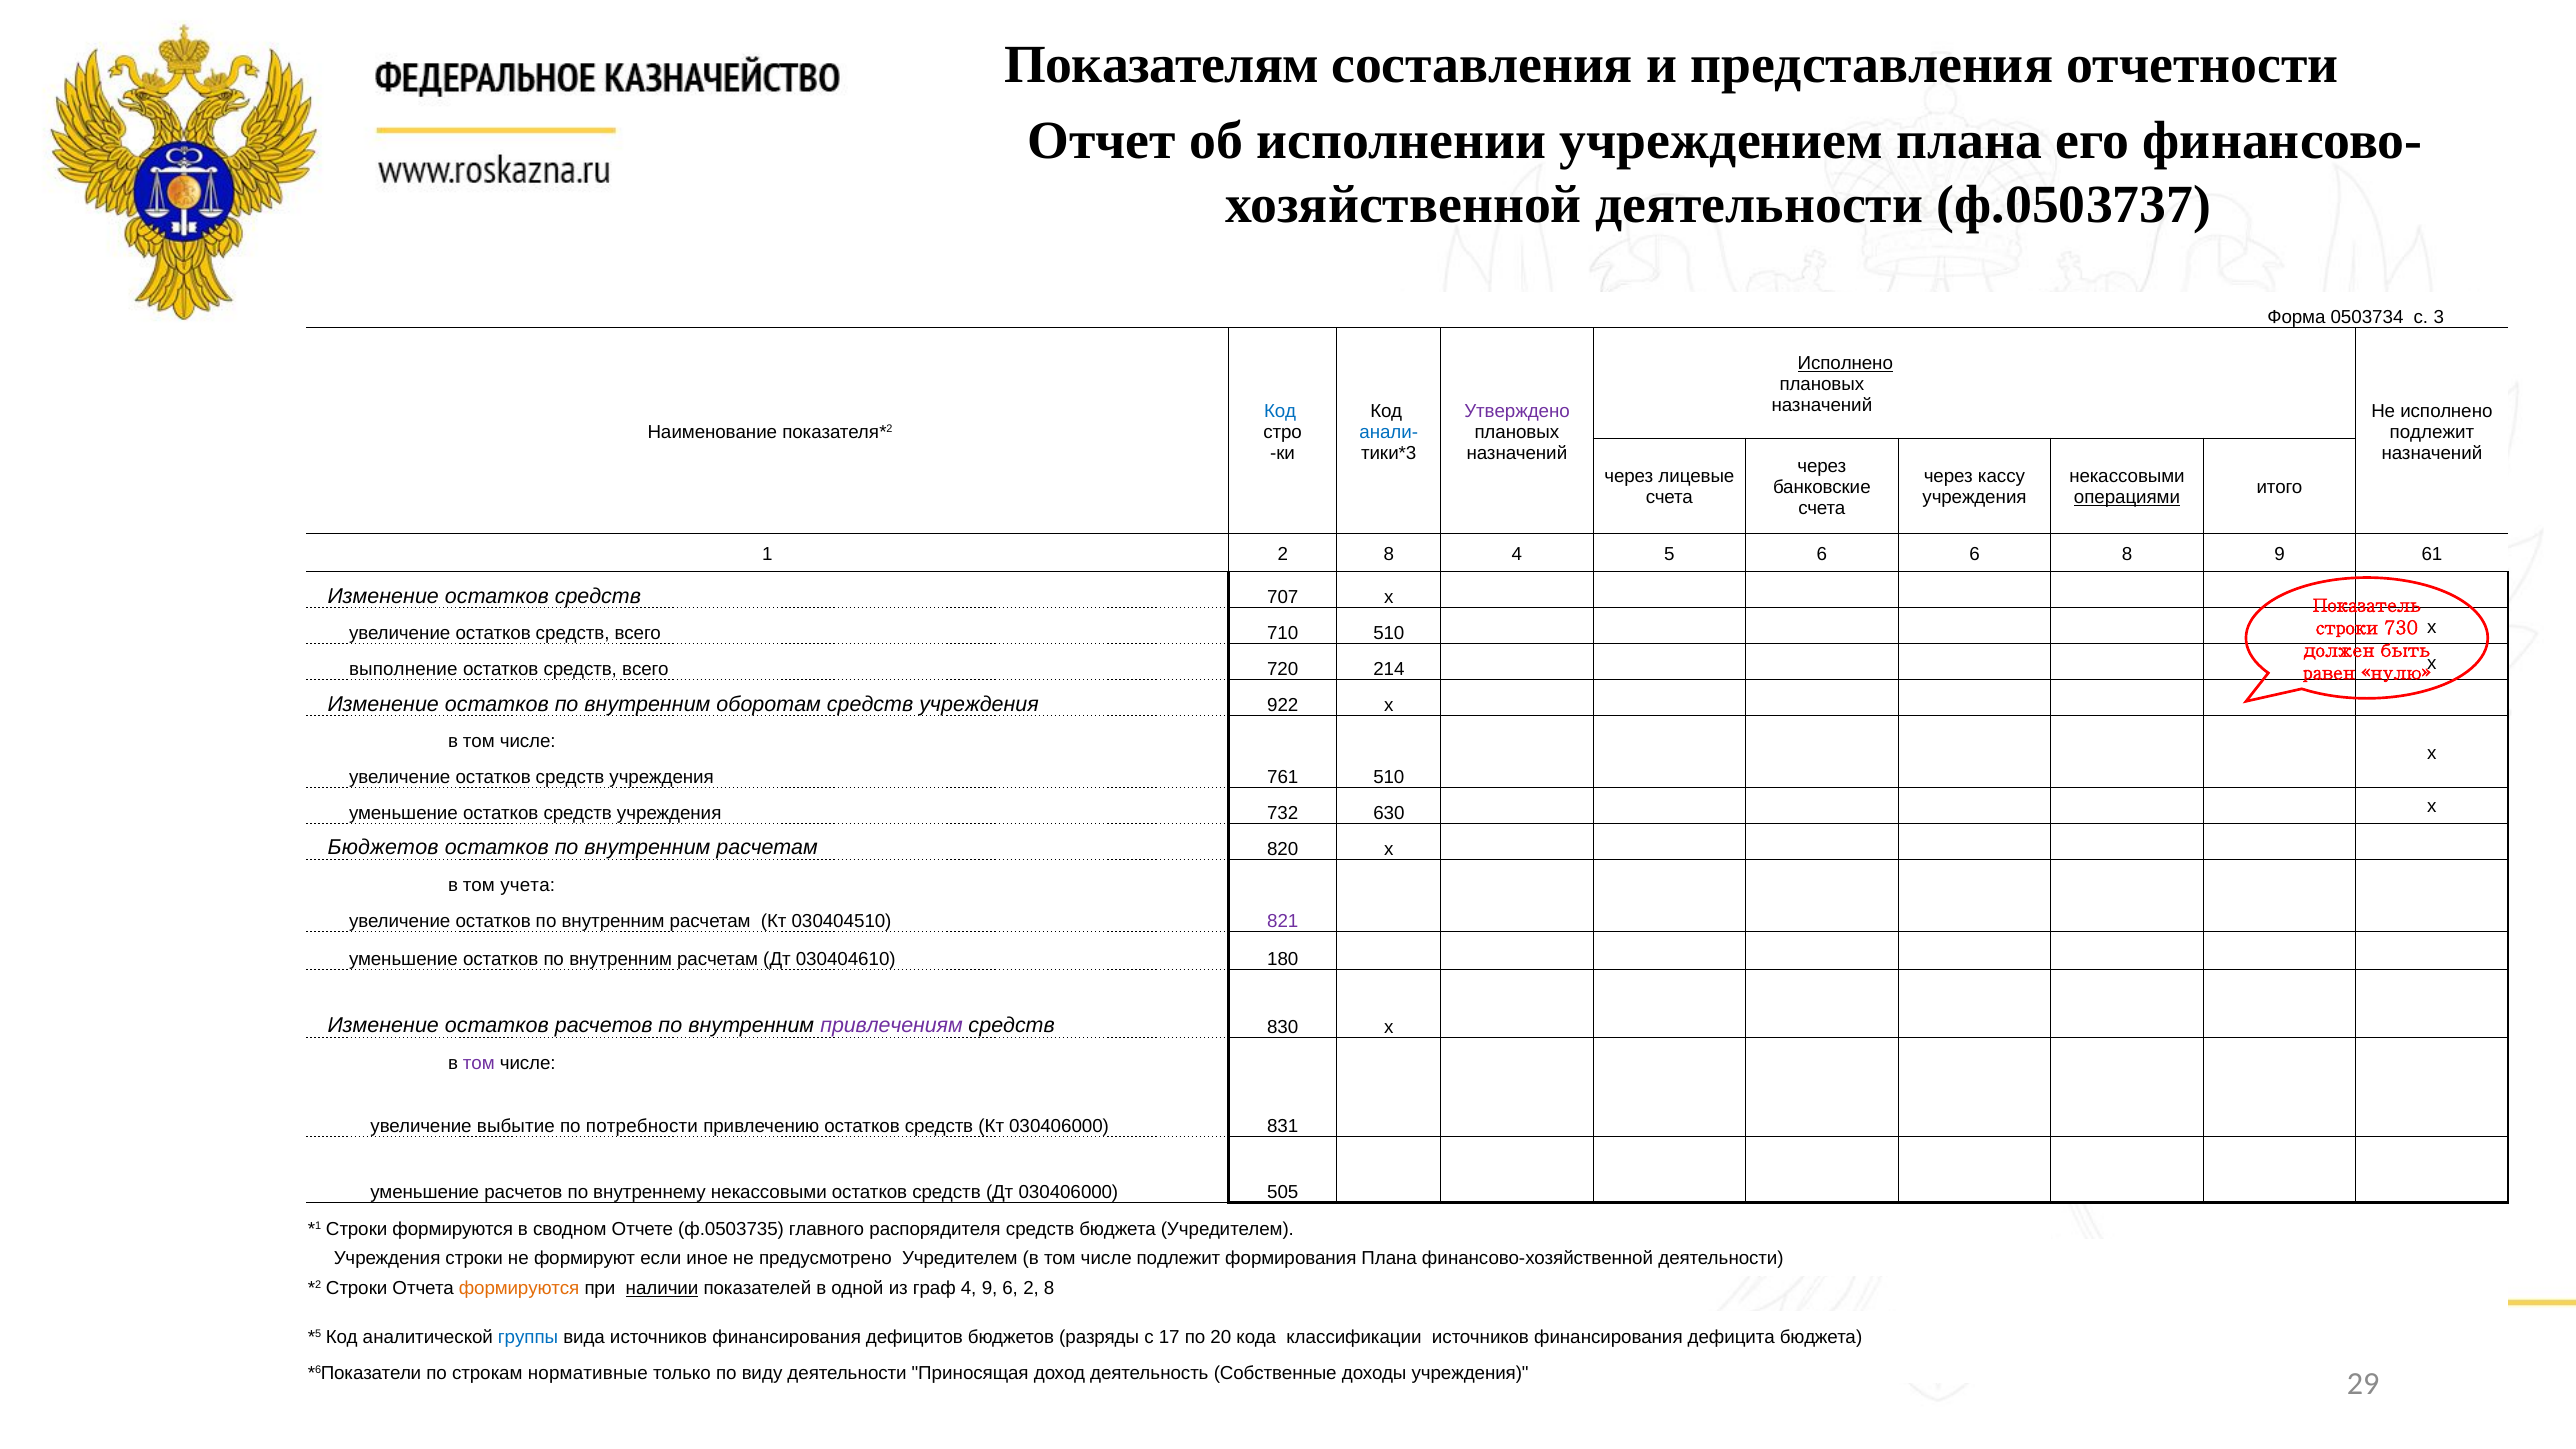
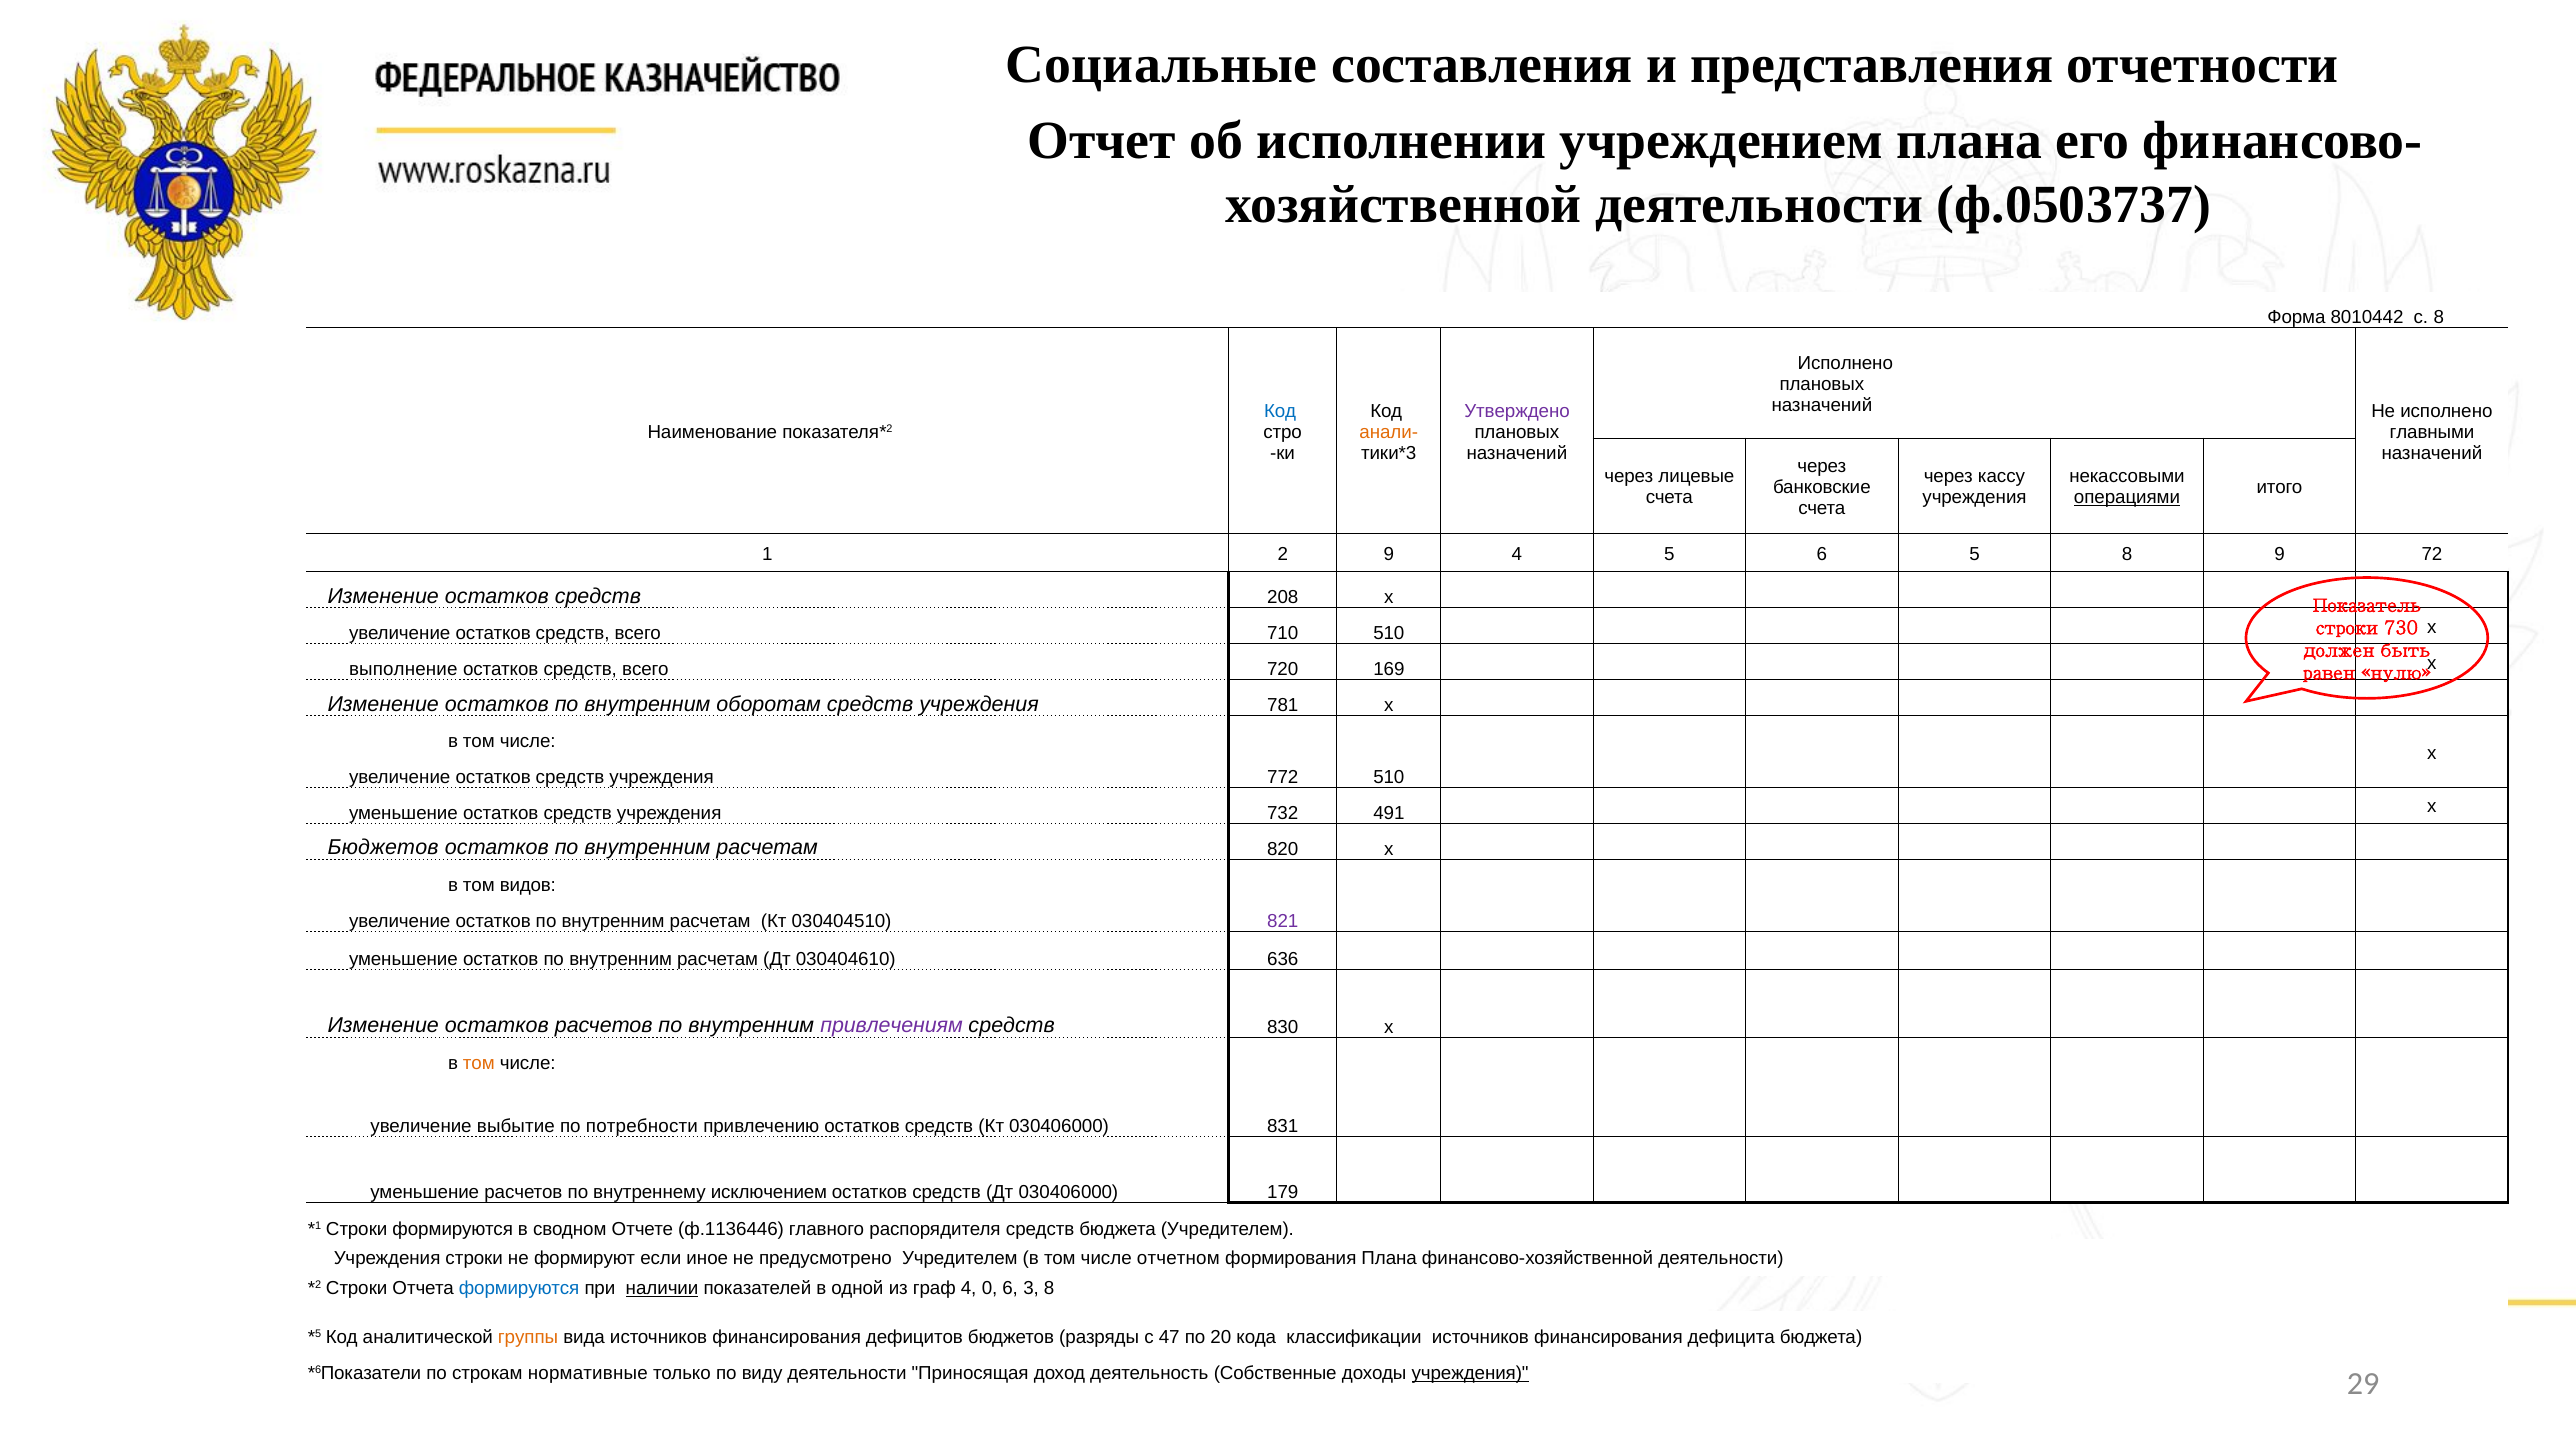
Показателям: Показателям -> Социальные
0503734: 0503734 -> 8010442
с 3: 3 -> 8
Исполнено at (1845, 363) underline: present -> none
анали- colour: blue -> orange
подлежит at (2432, 432): подлежит -> главными
1 2 8: 8 -> 9
6 6: 6 -> 5
61: 61 -> 72
707: 707 -> 208
214: 214 -> 169
922: 922 -> 781
761: 761 -> 772
630: 630 -> 491
учета: учета -> видов
180: 180 -> 636
том at (479, 1063) colour: purple -> orange
внутреннему некассовыми: некассовыми -> исключением
505: 505 -> 179
ф.0503735: ф.0503735 -> ф.1136446
числе подлежит: подлежит -> отчетном
формируются at (519, 1288) colour: orange -> blue
4 9: 9 -> 0
6 2: 2 -> 3
группы colour: blue -> orange
17: 17 -> 47
учреждения at (1470, 1373) underline: none -> present
